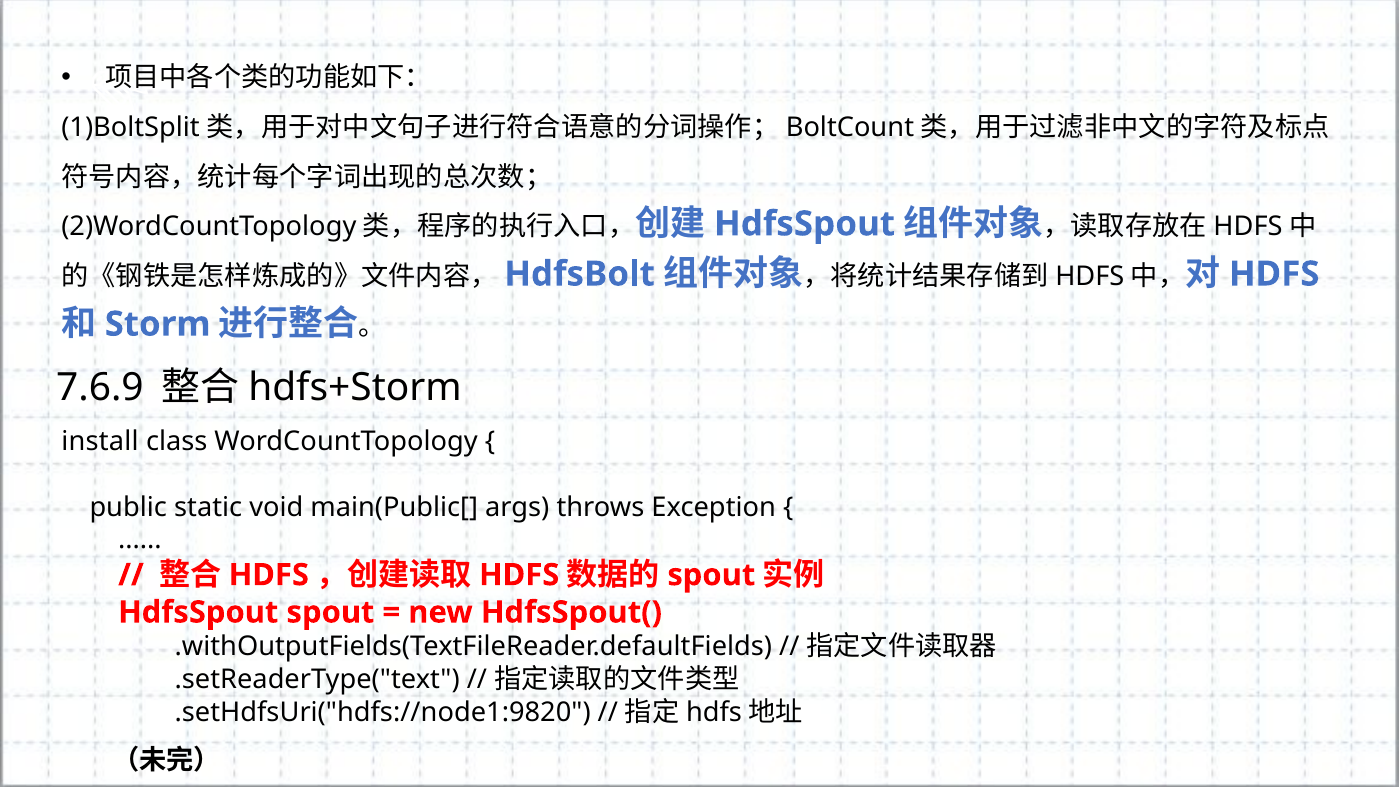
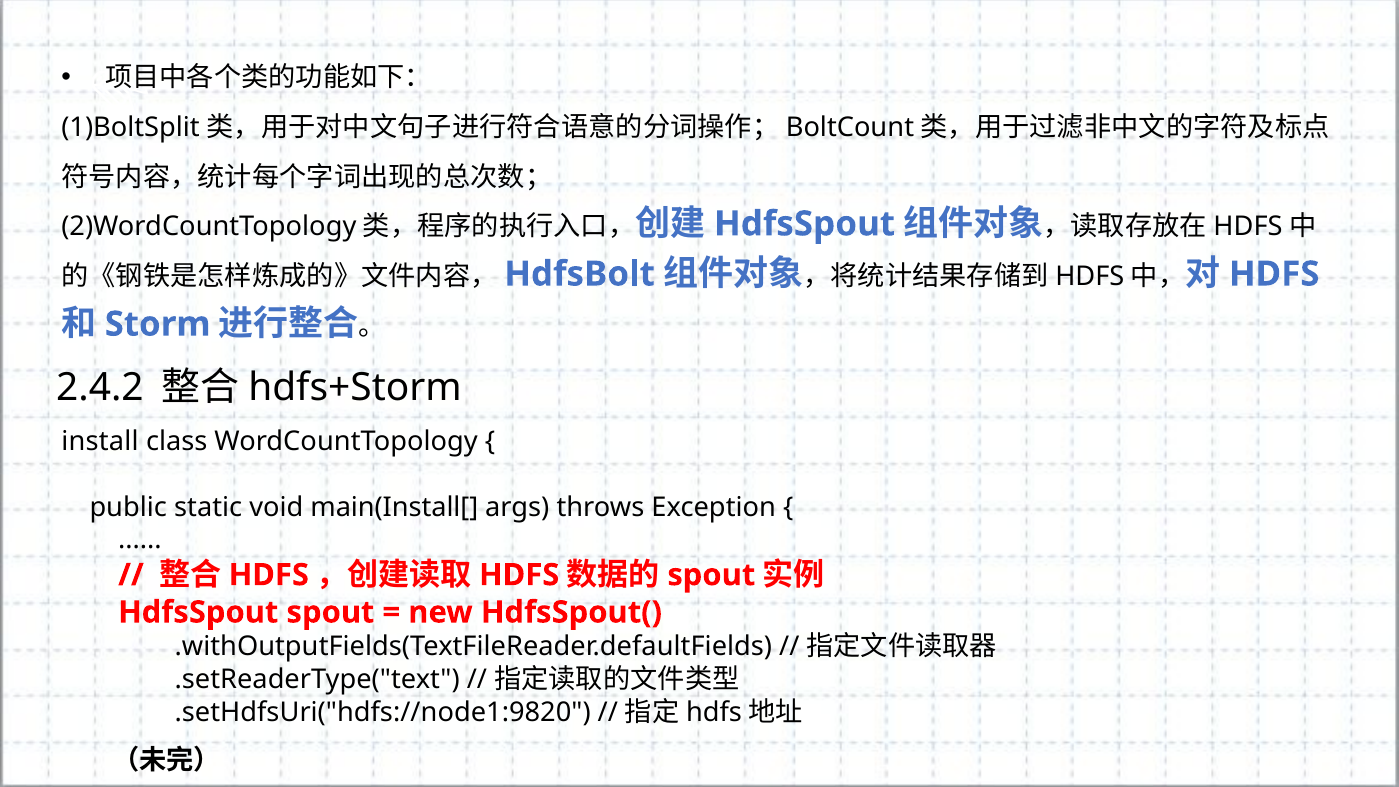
7.6.9: 7.6.9 -> 2.4.2
main(Public[: main(Public[ -> main(Install[
